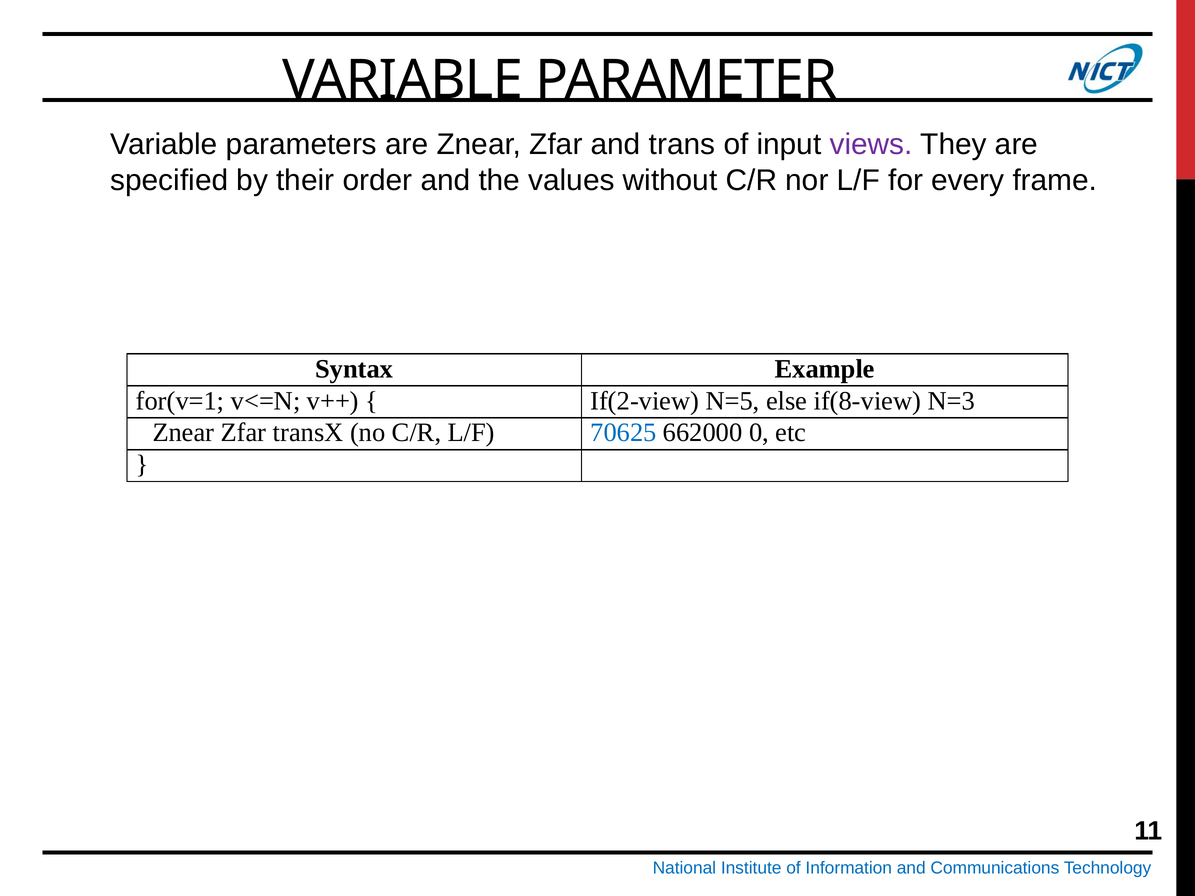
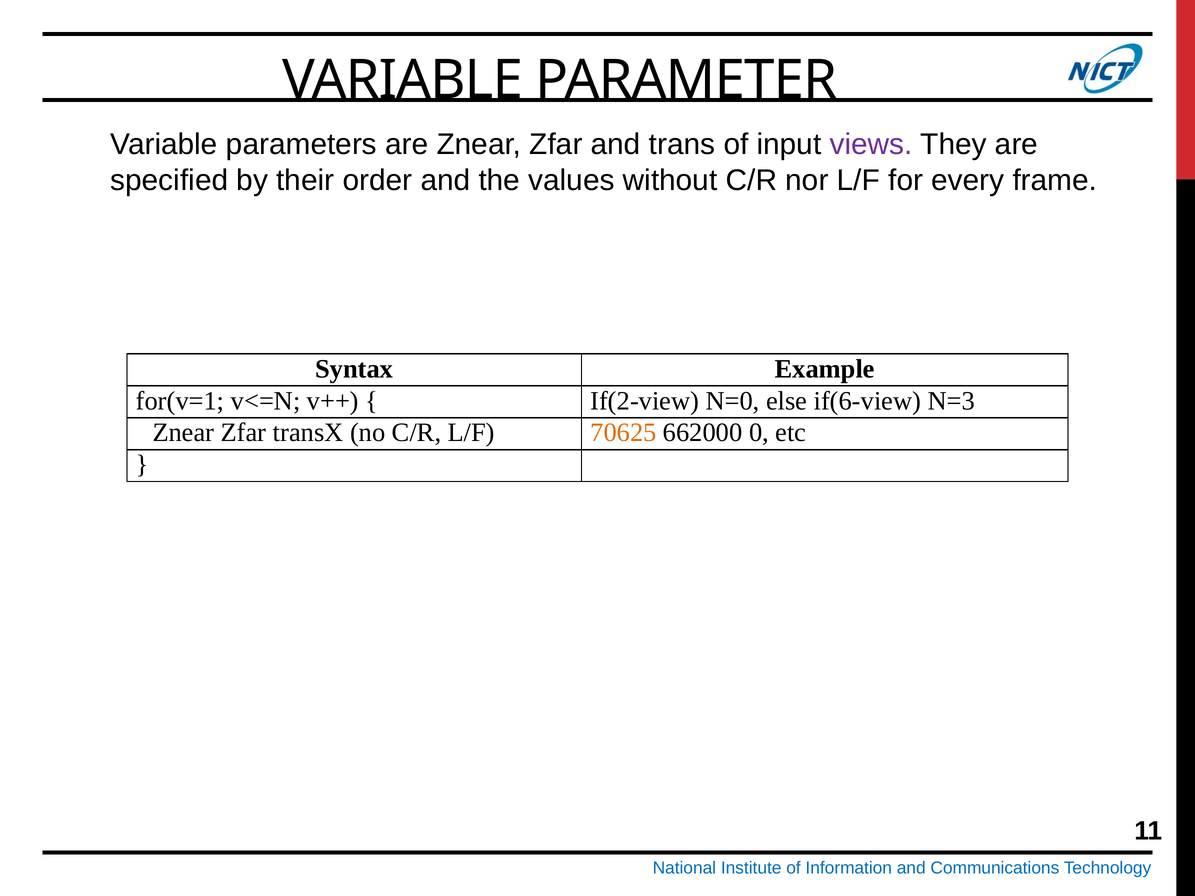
N=5: N=5 -> N=0
if(8-view: if(8-view -> if(6-view
70625 colour: blue -> orange
